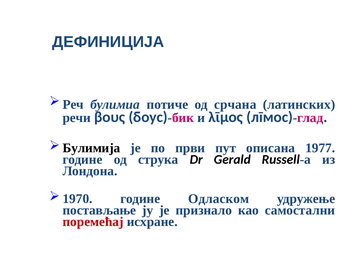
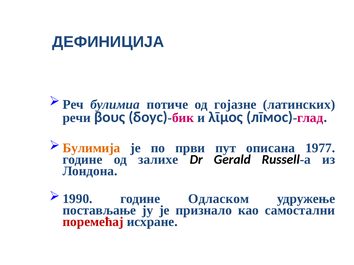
срчана: срчана -> гојазне
Булимија colour: black -> orange
струка: струка -> залихе
1970: 1970 -> 1990
